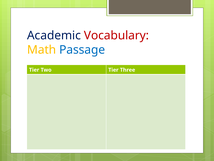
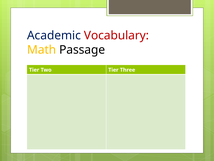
Passage colour: blue -> black
